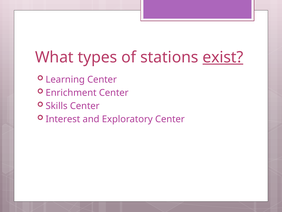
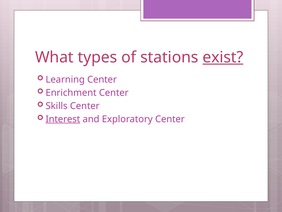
Interest underline: none -> present
